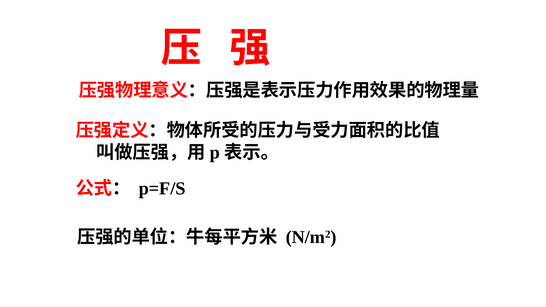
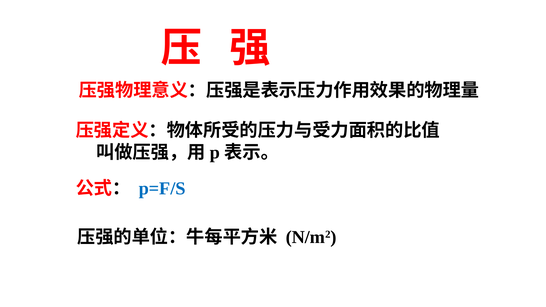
p=F/S colour: black -> blue
